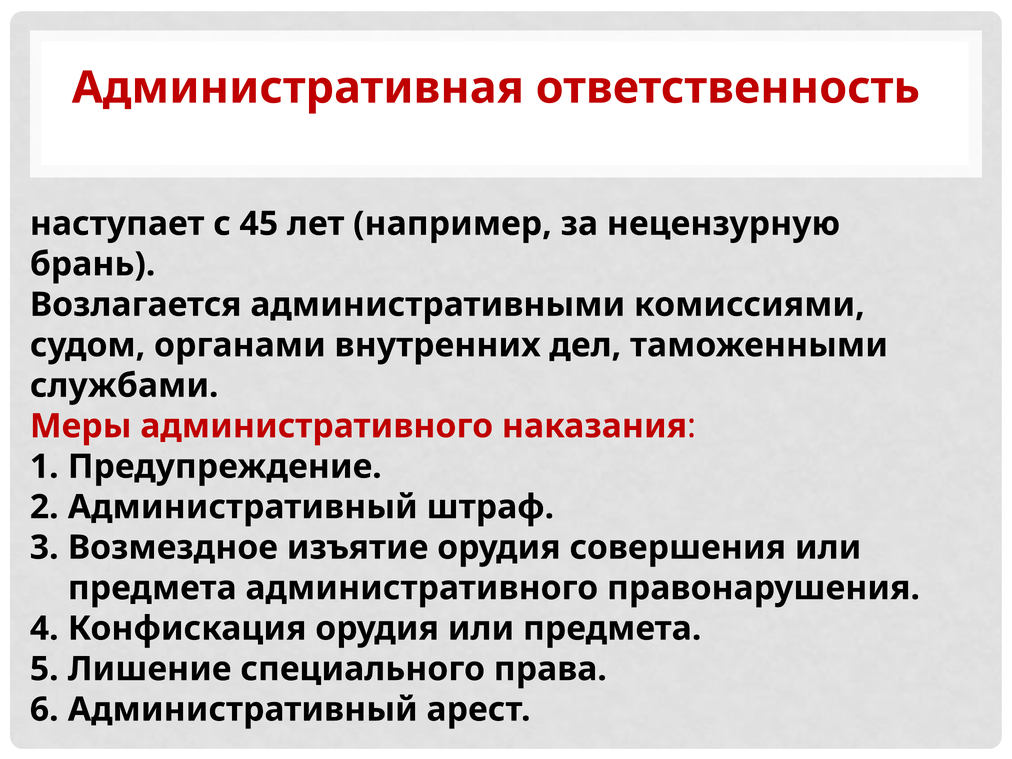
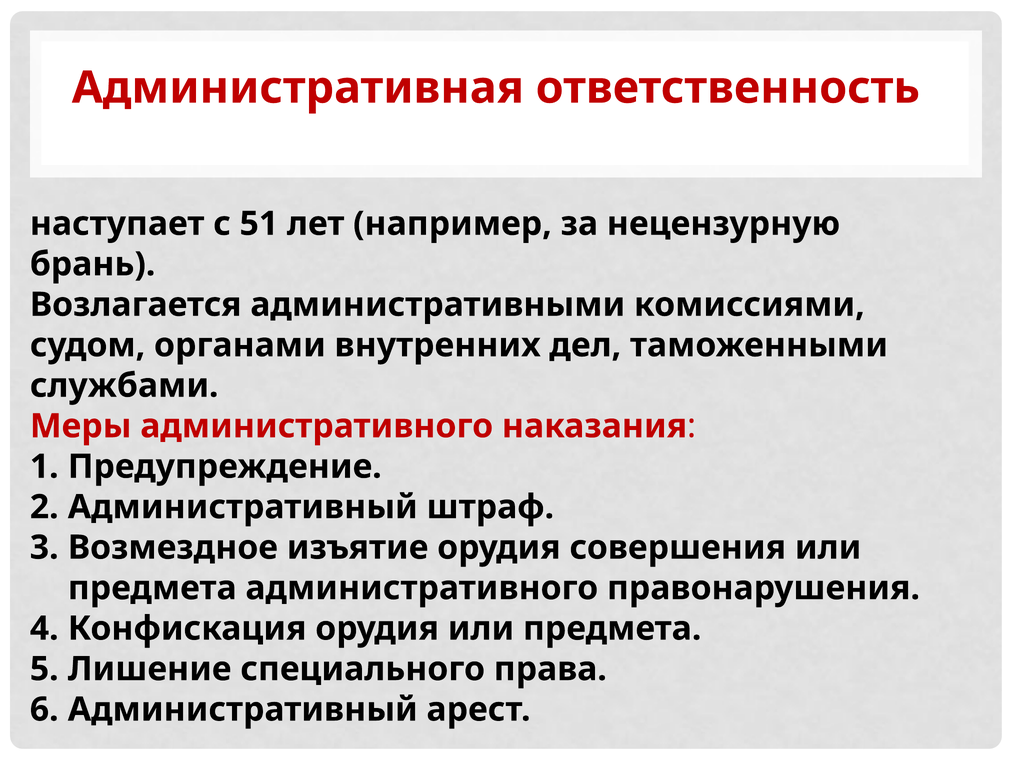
45: 45 -> 51
